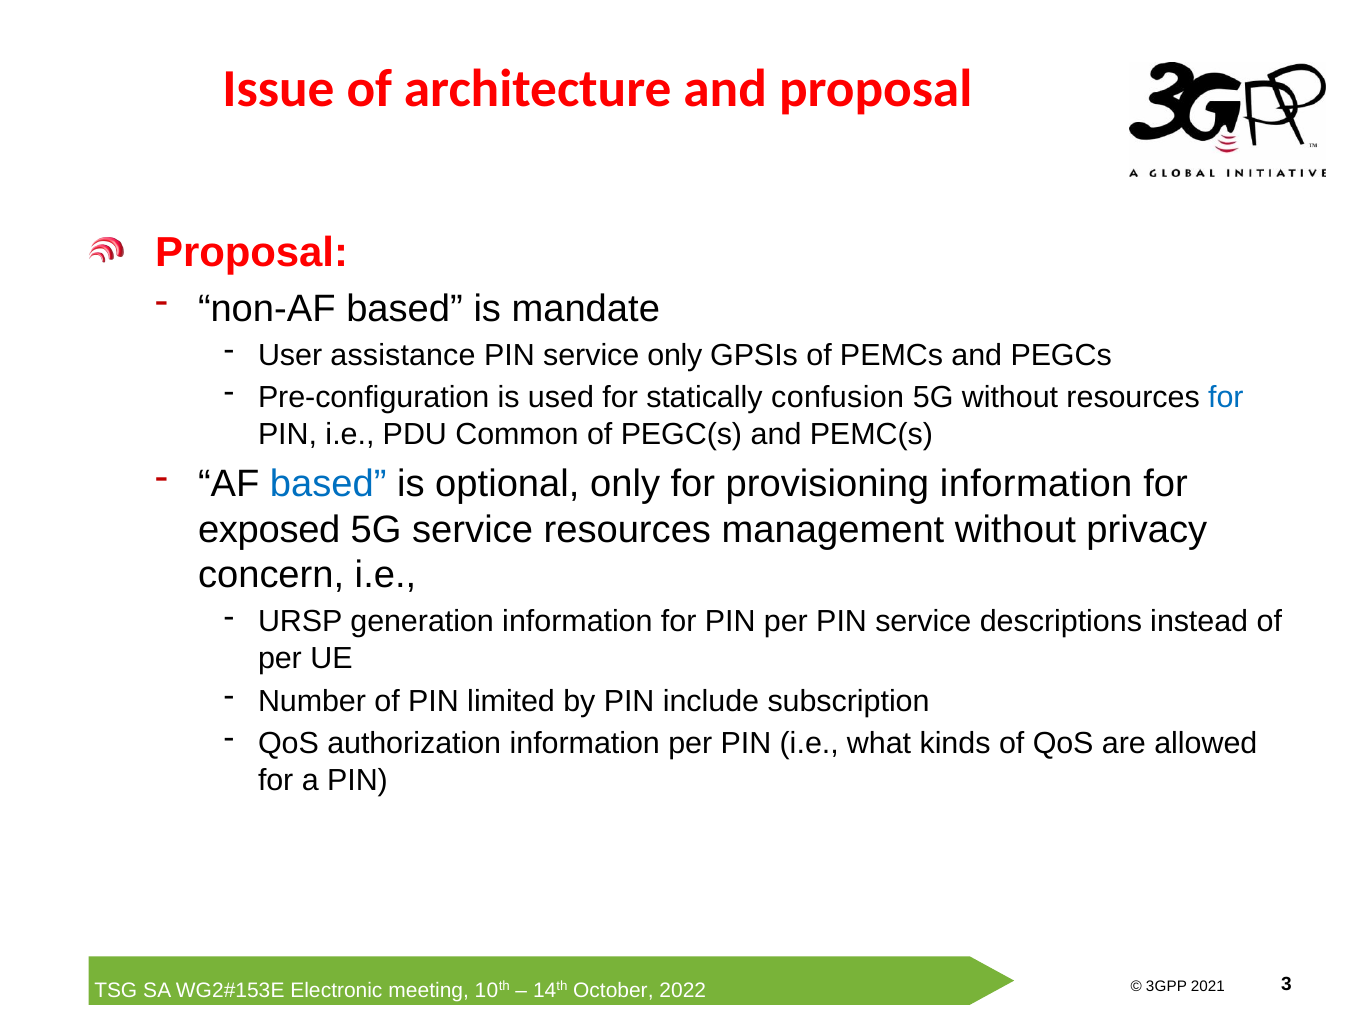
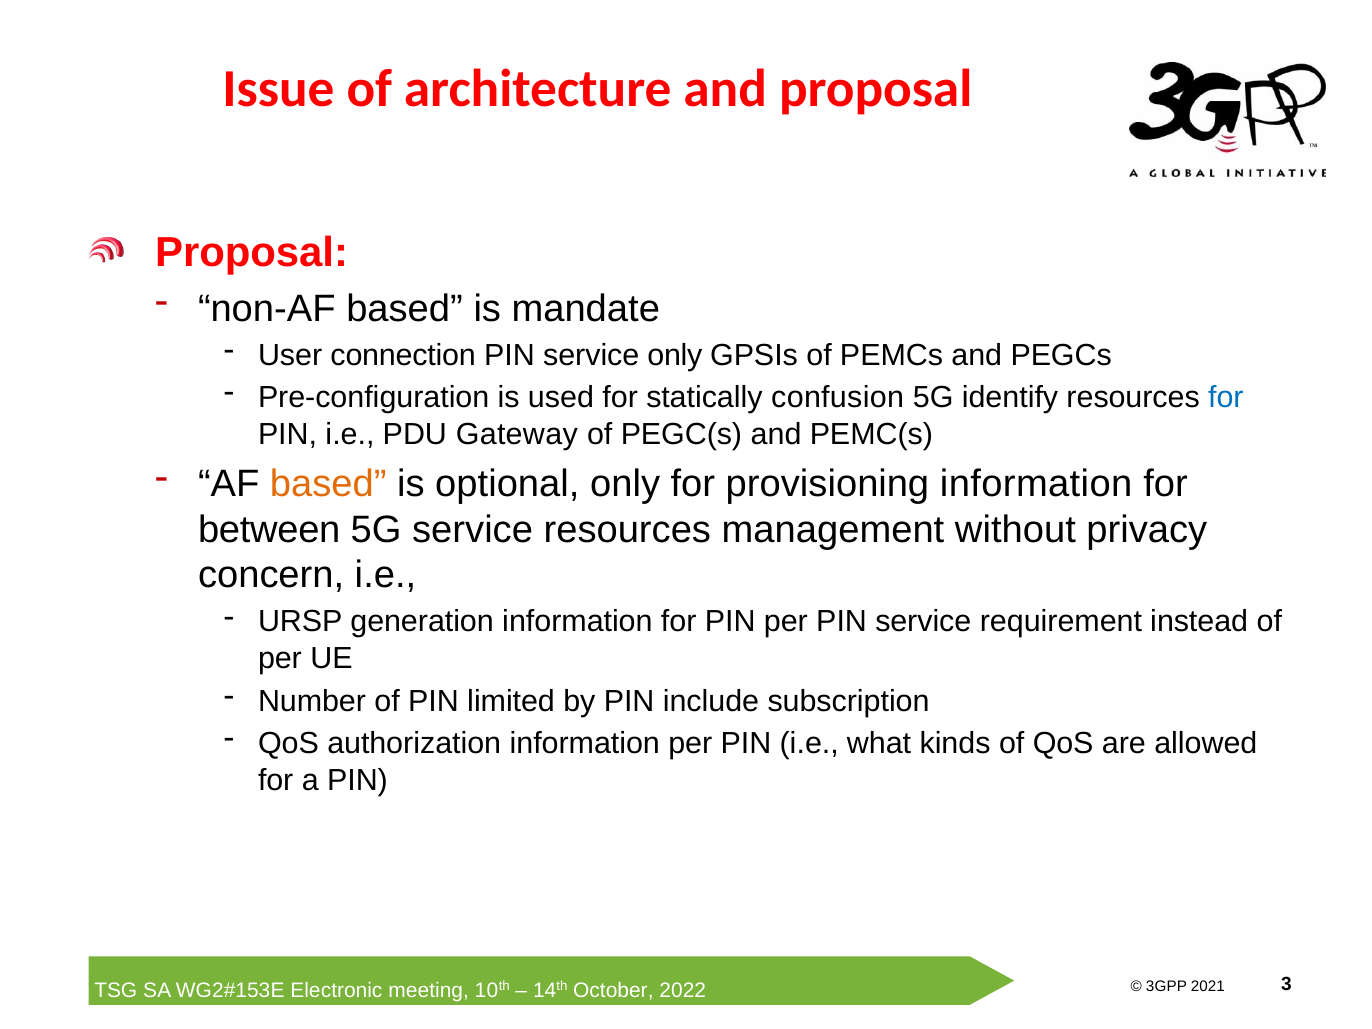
assistance: assistance -> connection
5G without: without -> identify
Common: Common -> Gateway
based at (328, 484) colour: blue -> orange
exposed: exposed -> between
descriptions: descriptions -> requirement
